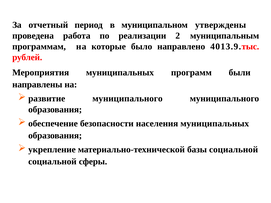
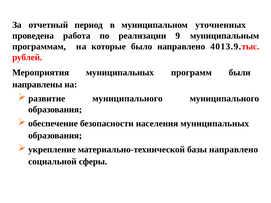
утверждены: утверждены -> уточненных
2: 2 -> 9
базы социальной: социальной -> направлено
